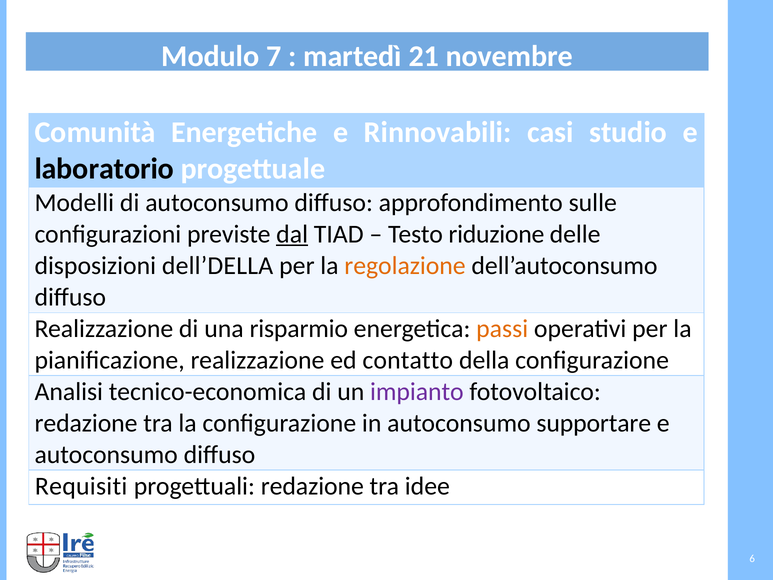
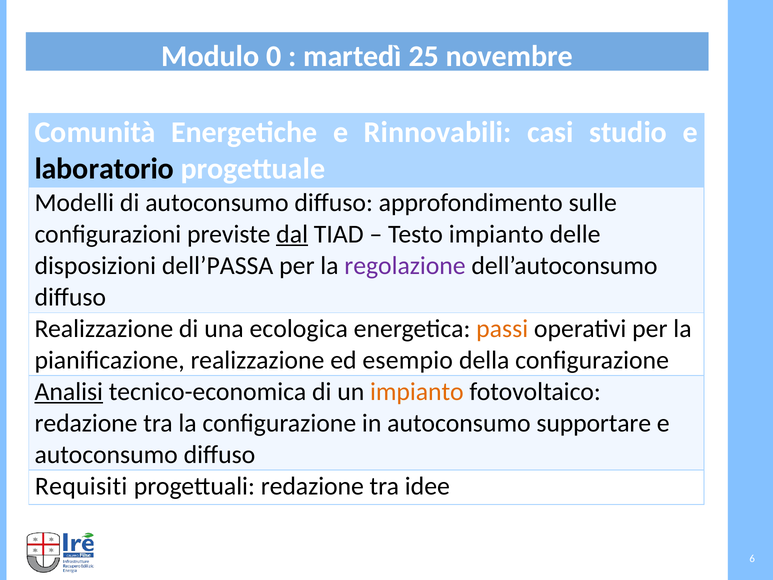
7: 7 -> 0
21: 21 -> 25
Testo riduzione: riduzione -> impianto
dell’DELLA: dell’DELLA -> dell’PASSA
regolazione colour: orange -> purple
risparmio: risparmio -> ecologica
contatto: contatto -> esempio
Analisi underline: none -> present
impianto at (417, 391) colour: purple -> orange
